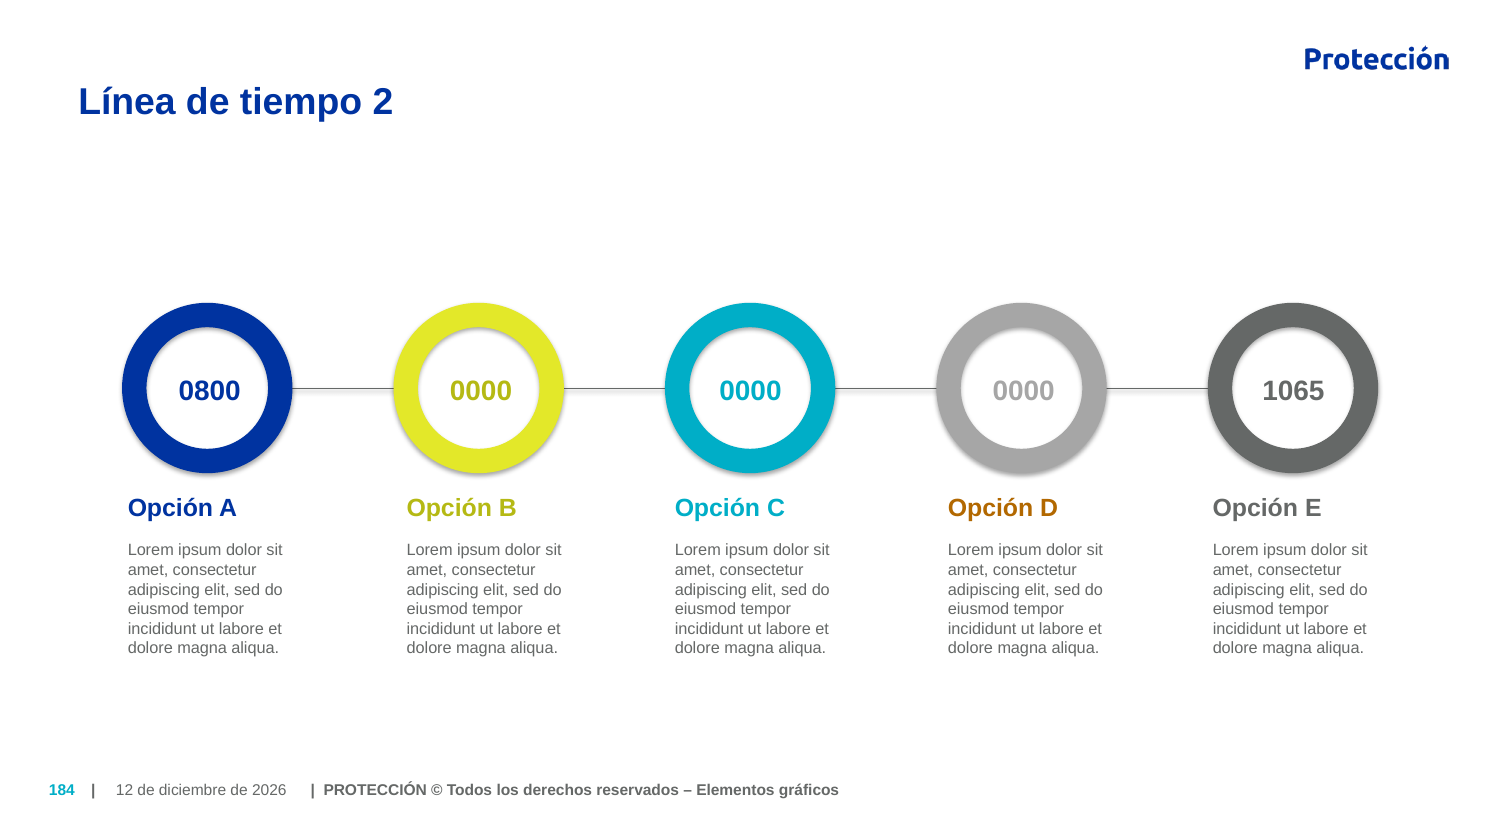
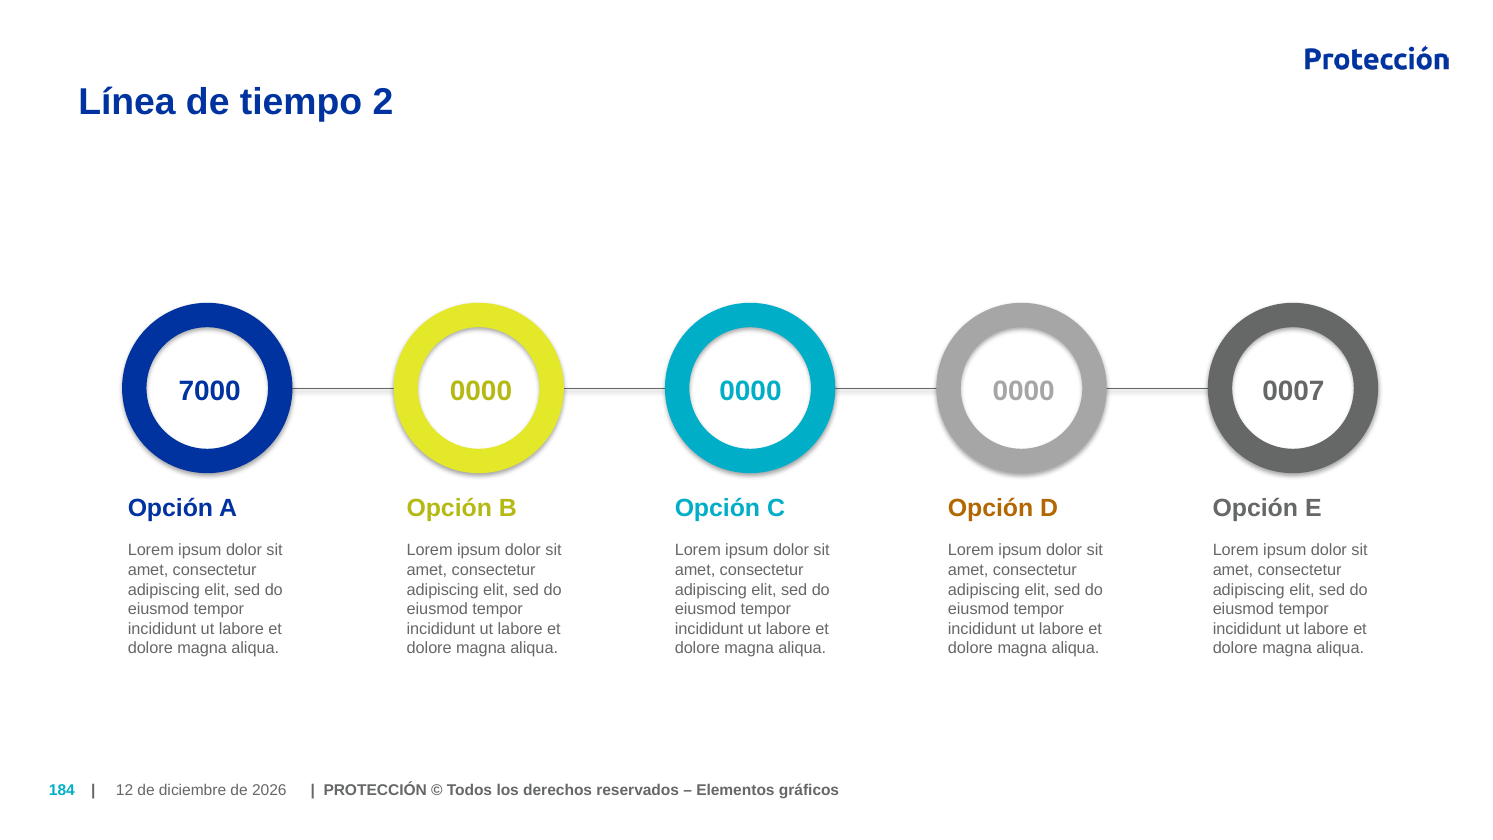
0800: 0800 -> 7000
1065: 1065 -> 0007
